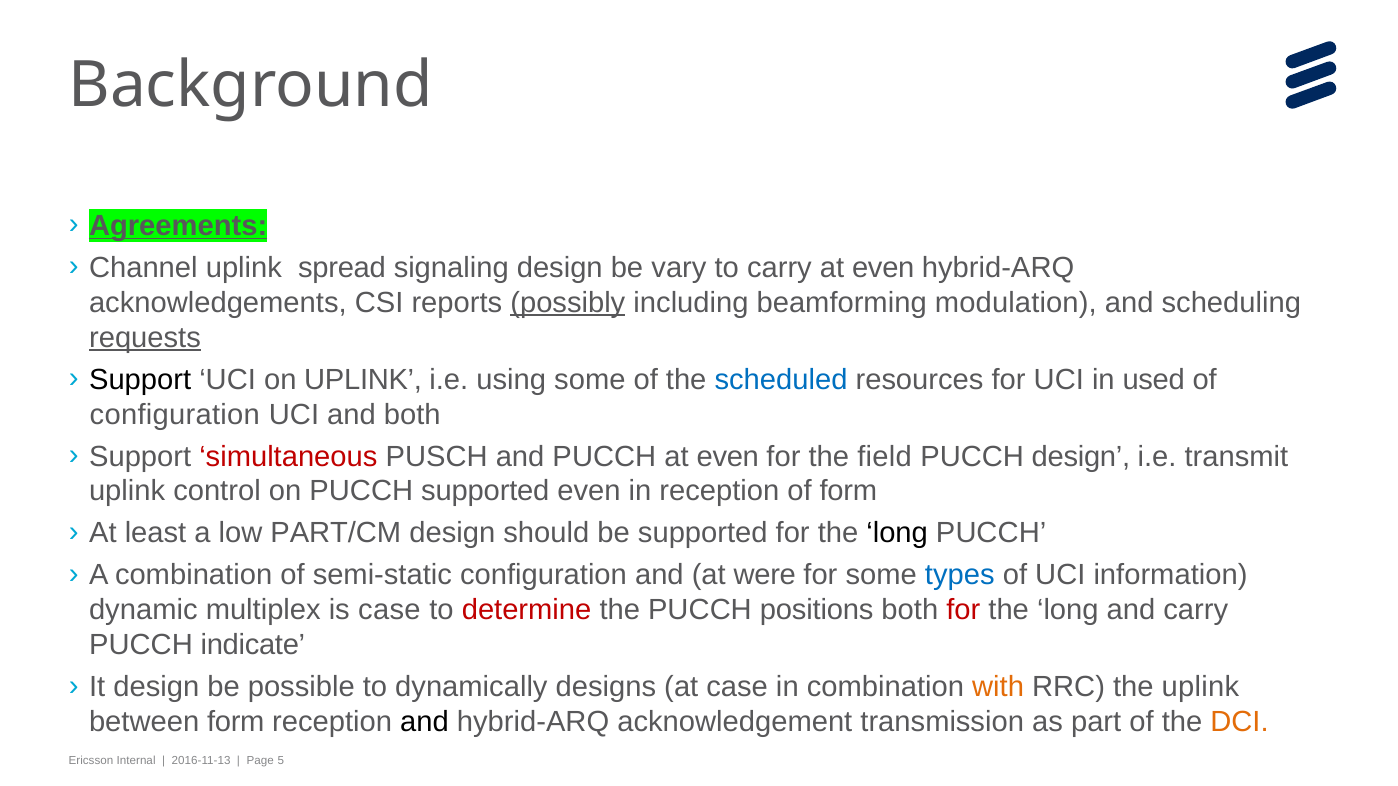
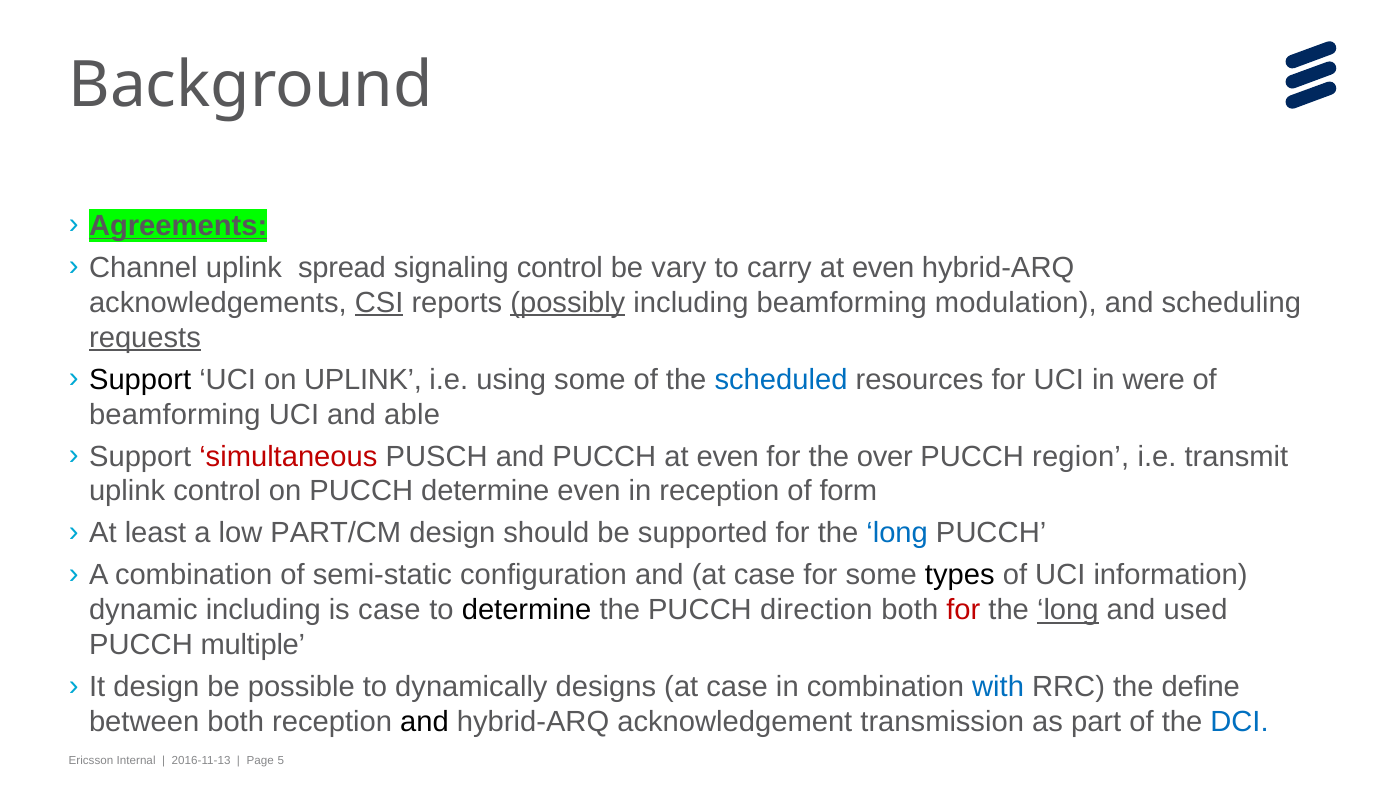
signaling design: design -> control
CSI underline: none -> present
used: used -> were
configuration at (175, 415): configuration -> beamforming
and both: both -> able
field: field -> over
PUCCH design: design -> region
PUCCH supported: supported -> determine
long at (897, 534) colour: black -> blue
and at were: were -> case
types colour: blue -> black
dynamic multiplex: multiplex -> including
determine at (527, 610) colour: red -> black
positions: positions -> direction
long at (1068, 610) underline: none -> present
and carry: carry -> used
indicate: indicate -> multiple
with colour: orange -> blue
the uplink: uplink -> define
between form: form -> both
DCI colour: orange -> blue
